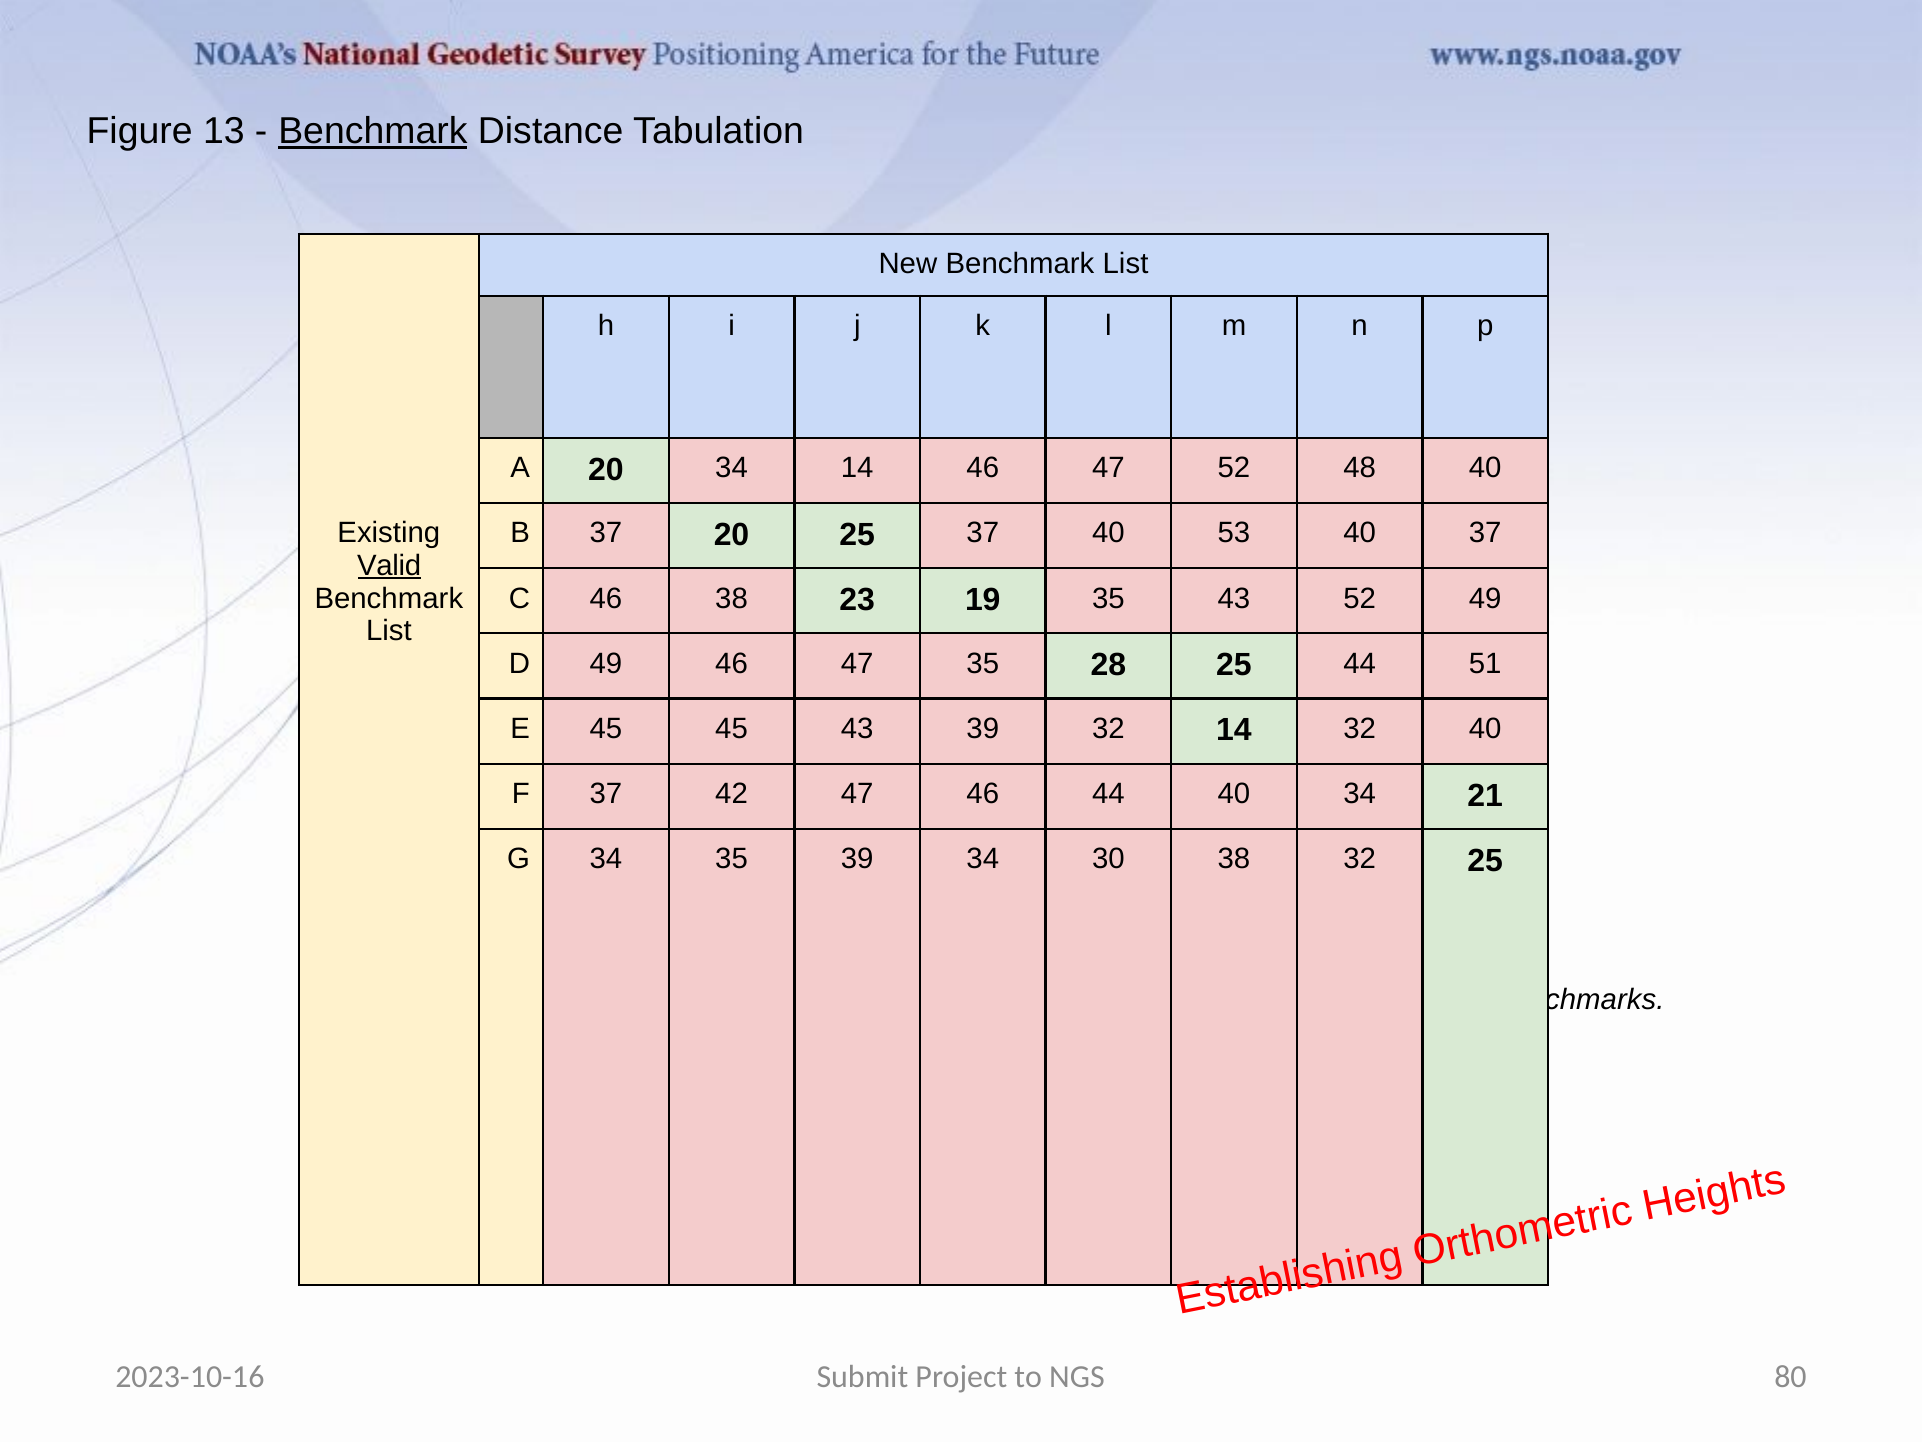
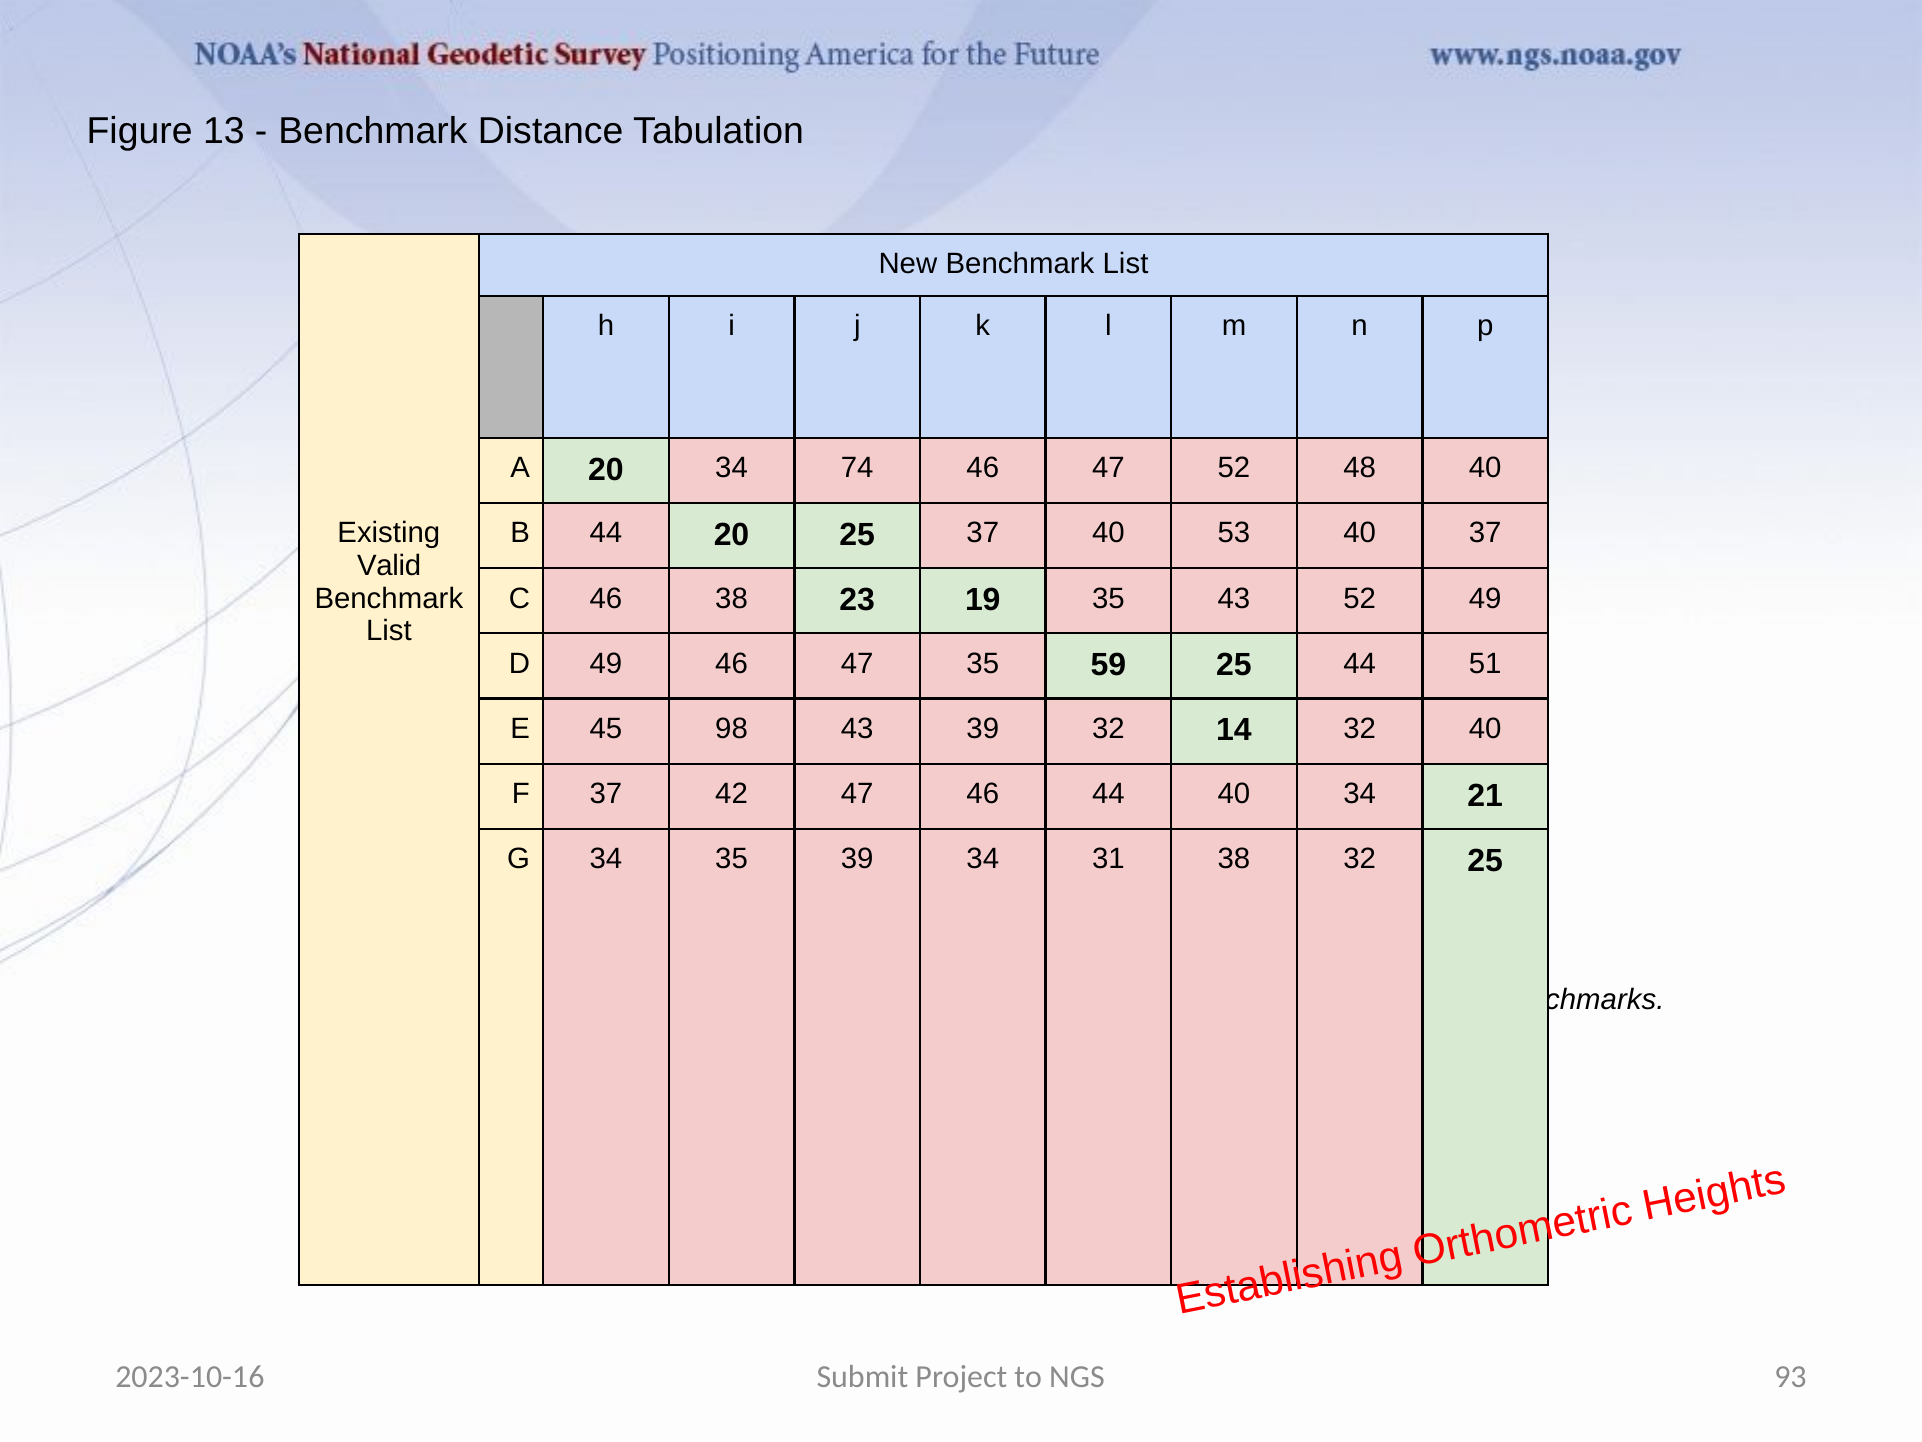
Benchmark at (373, 131) underline: present -> none
34 14: 14 -> 74
B 37: 37 -> 44
Valid at (389, 566) underline: present -> none
28: 28 -> 59
45 45: 45 -> 98
34 30: 30 -> 31
80: 80 -> 93
